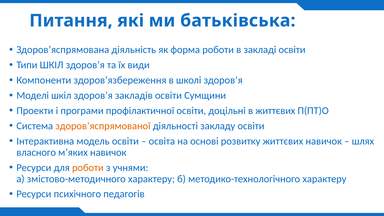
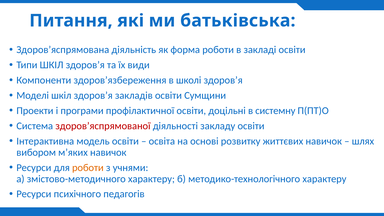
в життєвих: життєвих -> системну
здоров’яспрямованої colour: orange -> red
власного: власного -> вибором
